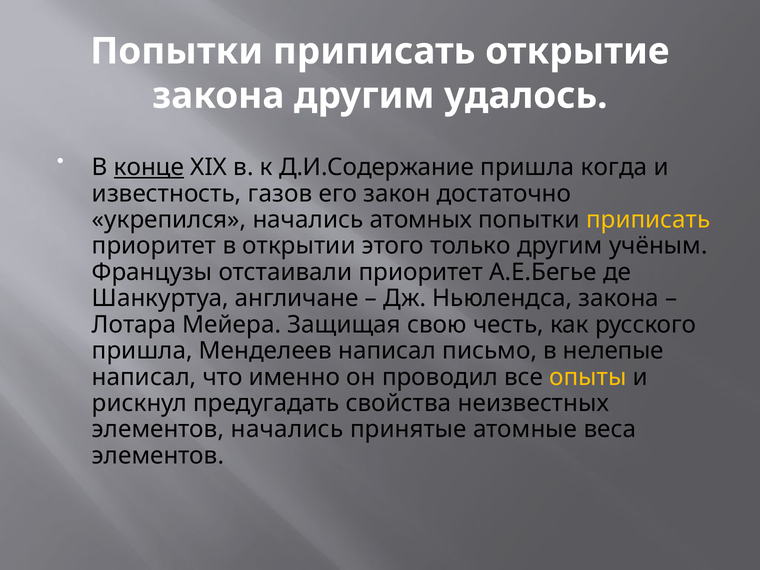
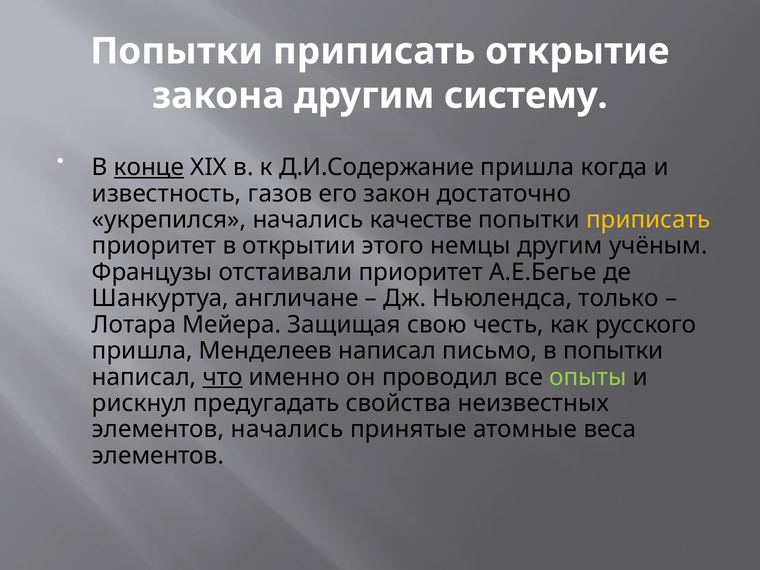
удалось: удалось -> систему
атомных: атомных -> качестве
только: только -> немцы
Ньюлендса закона: закона -> только
в нелепые: нелепые -> попытки
что underline: none -> present
опыты colour: yellow -> light green
